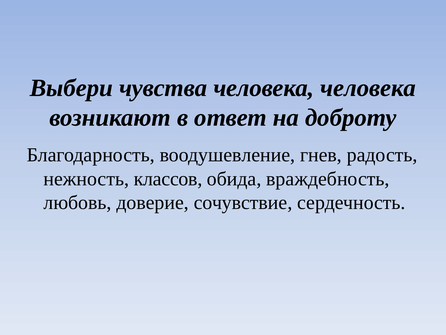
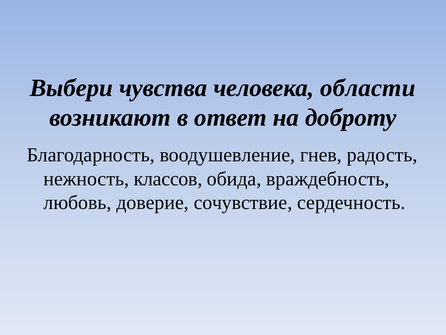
человека человека: человека -> области
